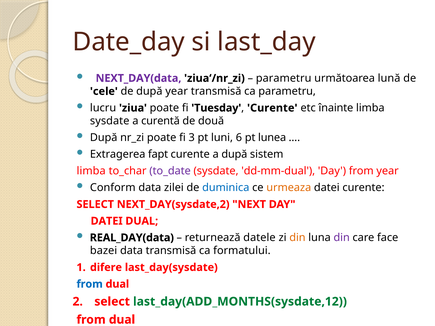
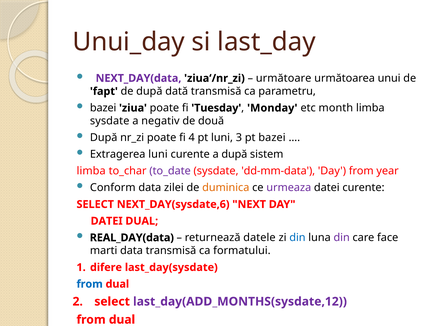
Date_day: Date_day -> Unui_day
parametru at (284, 78): parametru -> următoare
lună: lună -> unui
cele: cele -> fapt
după year: year -> dată
lucru at (103, 108): lucru -> bazei
Curente at (272, 108): Curente -> Monday
înainte: înainte -> month
curentă: curentă -> negativ
3: 3 -> 4
6: 6 -> 3
pt lunea: lunea -> bazei
Extragerea fapt: fapt -> luni
dd-mm-dual: dd-mm-dual -> dd-mm-data
duminica colour: blue -> orange
urmeaza colour: orange -> purple
NEXT_DAY(sysdate,2: NEXT_DAY(sysdate,2 -> NEXT_DAY(sysdate,6
din at (297, 238) colour: orange -> blue
bazei: bazei -> marti
last_day(ADD_MONTHS(sysdate,12 colour: green -> purple
